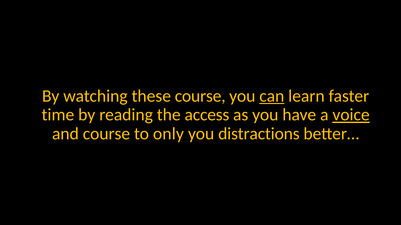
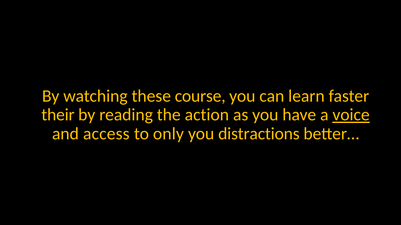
can underline: present -> none
time: time -> their
access: access -> action
and course: course -> access
